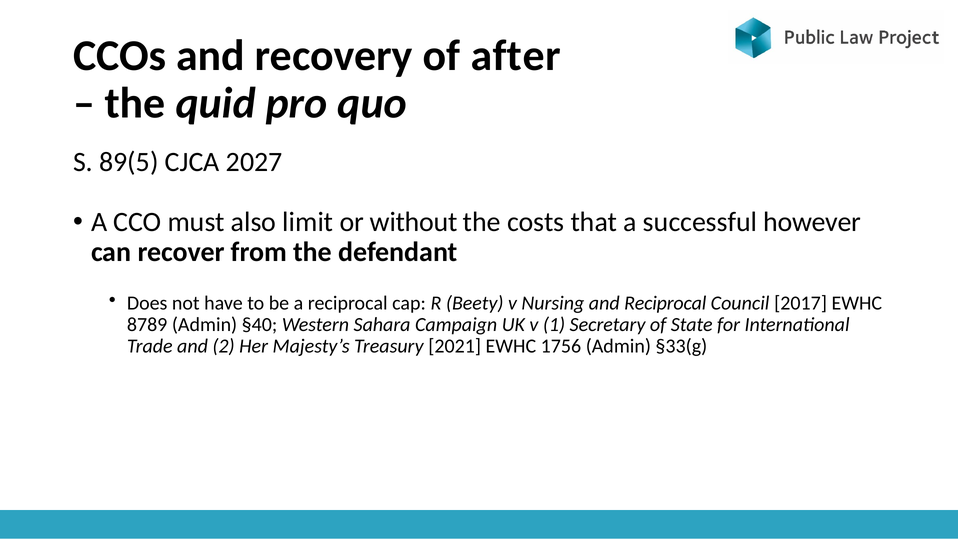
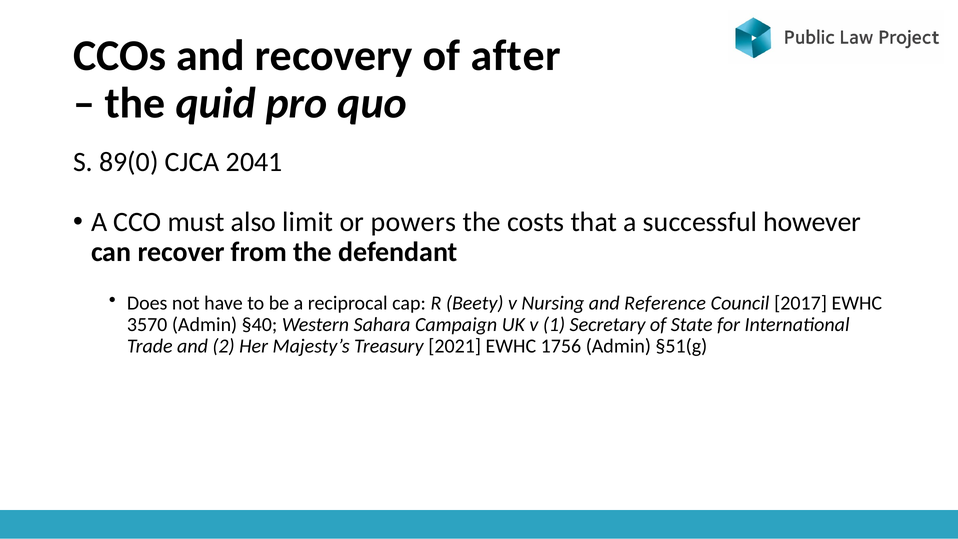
89(5: 89(5 -> 89(0
2027: 2027 -> 2041
without: without -> powers
and Reciprocal: Reciprocal -> Reference
8789: 8789 -> 3570
§33(g: §33(g -> §51(g
